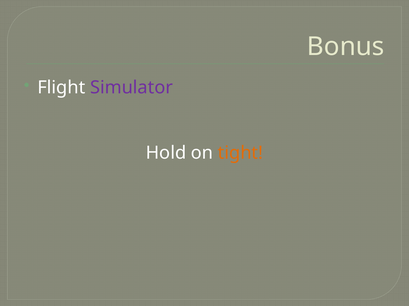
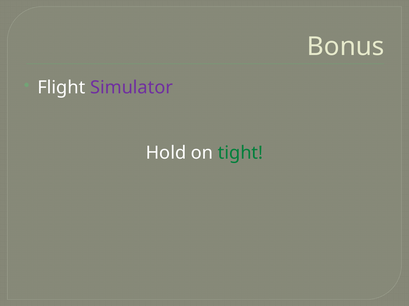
tight colour: orange -> green
